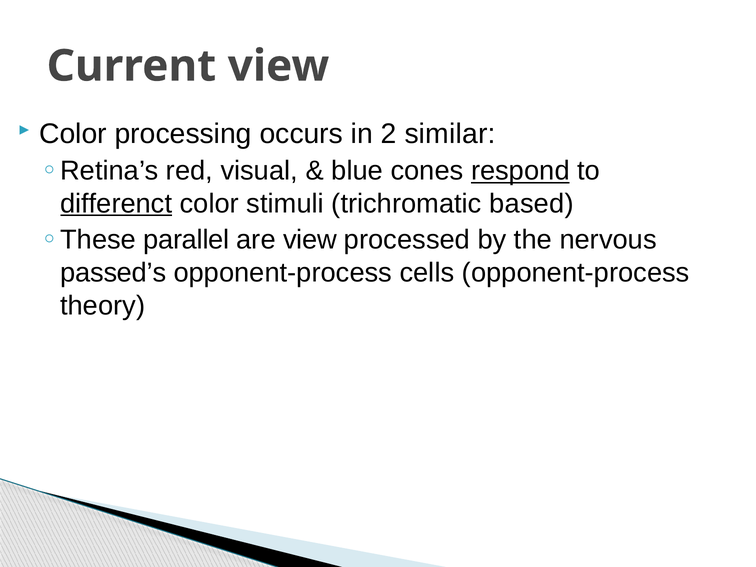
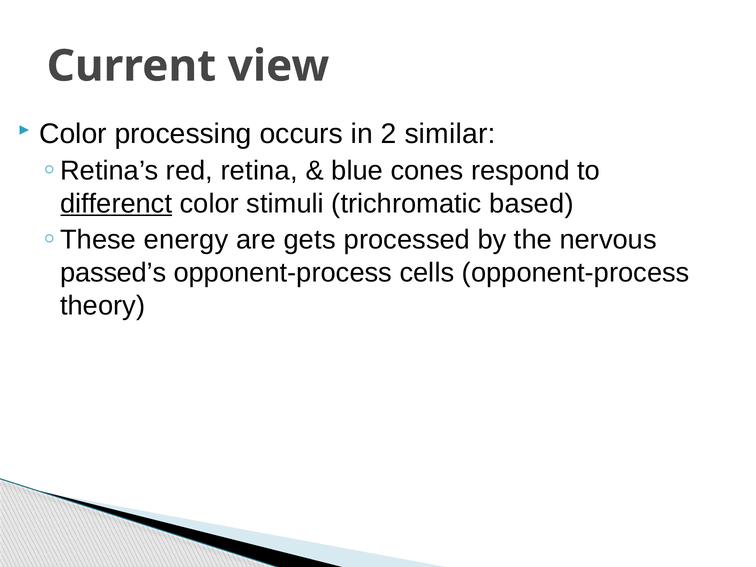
visual: visual -> retina
respond underline: present -> none
parallel: parallel -> energy
are view: view -> gets
